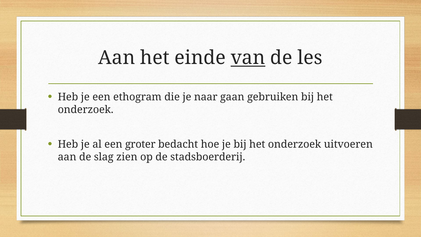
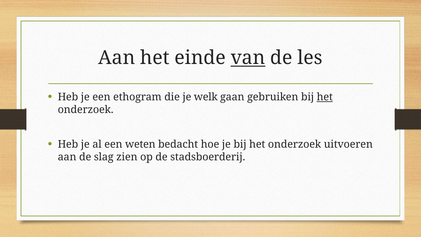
naar: naar -> welk
het at (325, 97) underline: none -> present
groter: groter -> weten
